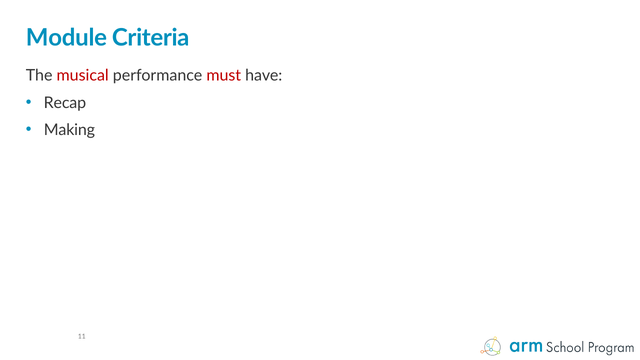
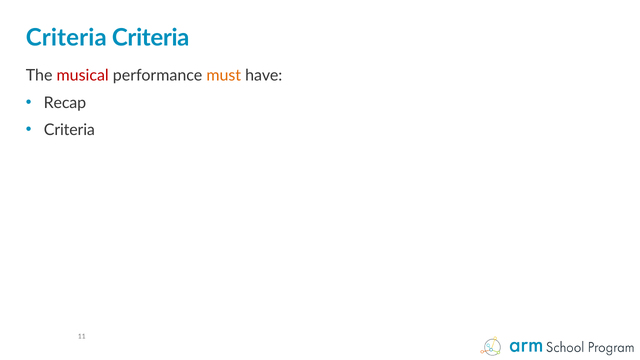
Module at (66, 38): Module -> Criteria
must colour: red -> orange
Making at (69, 130): Making -> Criteria
